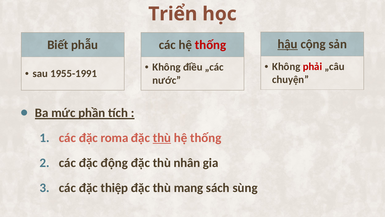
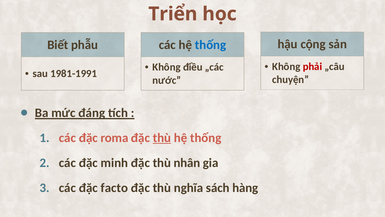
hậu underline: present -> none
thống at (211, 45) colour: red -> blue
1955-1991: 1955-1991 -> 1981-1991
phần: phần -> đáng
động: động -> minh
thiệp: thiệp -> facto
mang: mang -> nghĩa
sùng: sùng -> hàng
